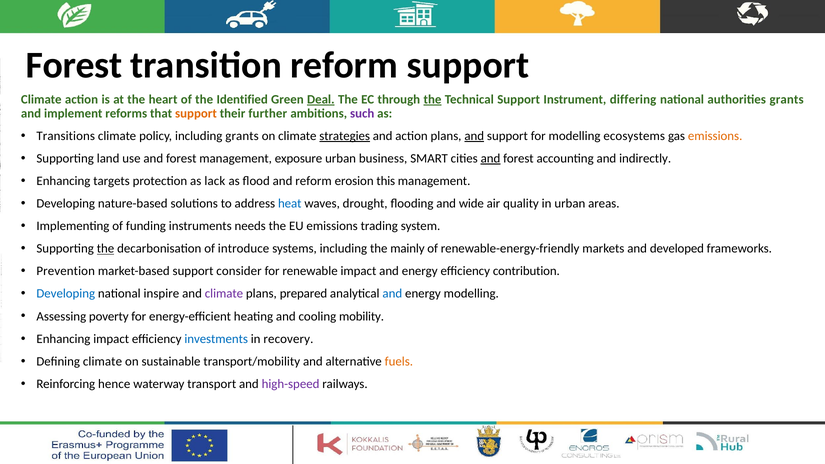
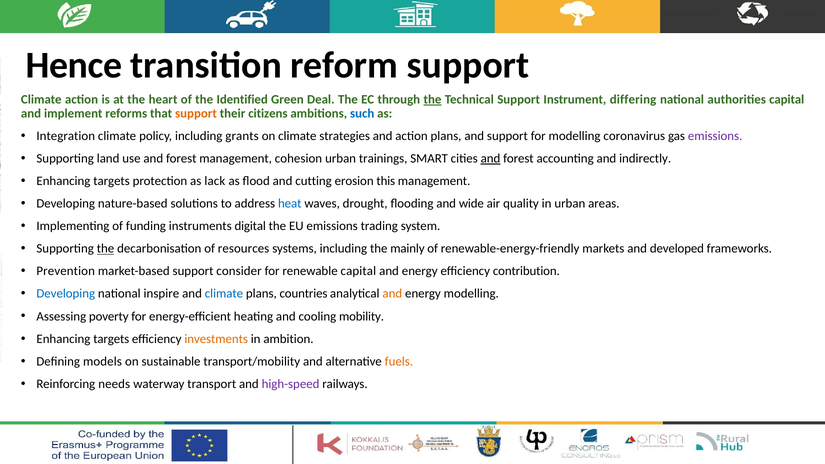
Forest at (74, 65): Forest -> Hence
Deal underline: present -> none
authorities grants: grants -> capital
further: further -> citizens
such colour: purple -> blue
Transitions: Transitions -> Integration
strategies underline: present -> none
and at (474, 136) underline: present -> none
ecosystems: ecosystems -> coronavirus
emissions at (715, 136) colour: orange -> purple
exposure: exposure -> cohesion
business: business -> trainings
and reform: reform -> cutting
needs: needs -> digital
introduce: introduce -> resources
renewable impact: impact -> capital
climate at (224, 294) colour: purple -> blue
prepared: prepared -> countries
and at (392, 294) colour: blue -> orange
impact at (111, 339): impact -> targets
investments colour: blue -> orange
recovery: recovery -> ambition
Defining climate: climate -> models
hence: hence -> needs
